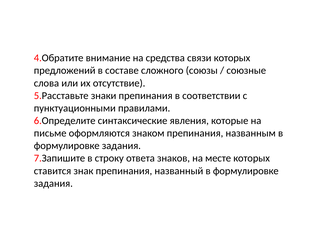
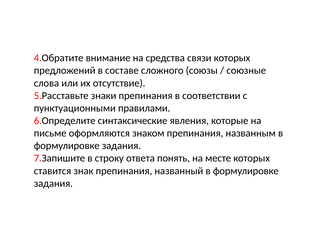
знаков: знаков -> понять
